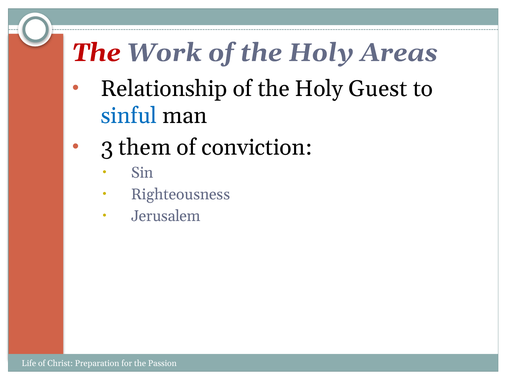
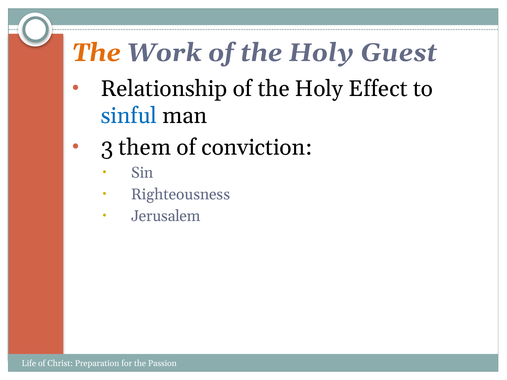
The at (97, 53) colour: red -> orange
Areas: Areas -> Guest
Guest: Guest -> Effect
